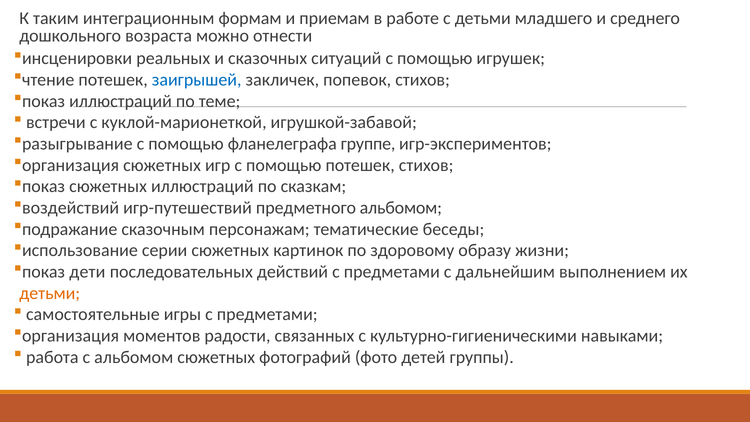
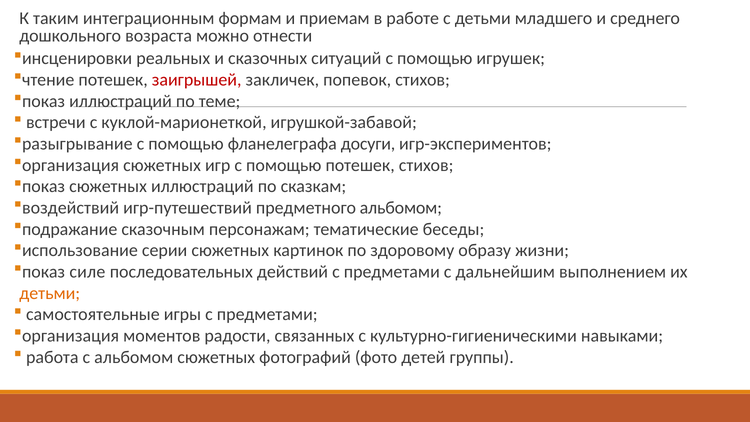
заигрышей colour: blue -> red
группе: группе -> досуги
дети: дети -> силе
